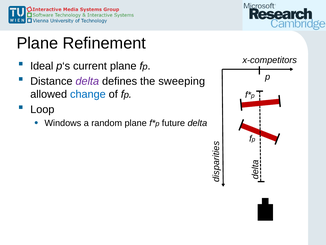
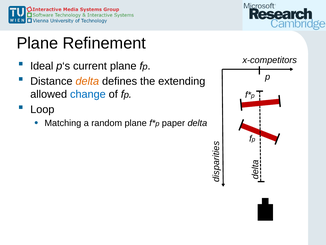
delta at (87, 81) colour: purple -> orange
sweeping: sweeping -> extending
Windows: Windows -> Matching
future: future -> paper
